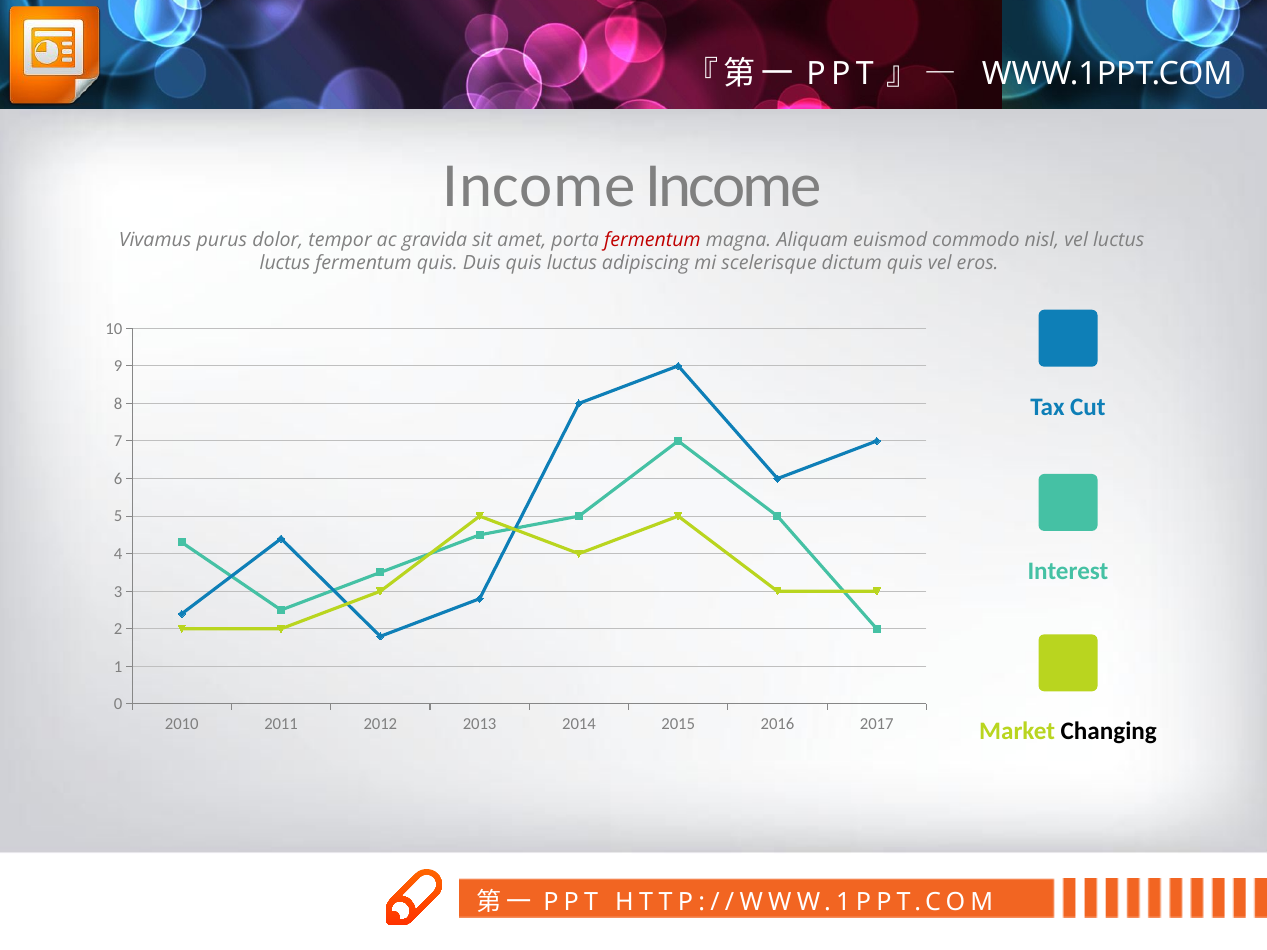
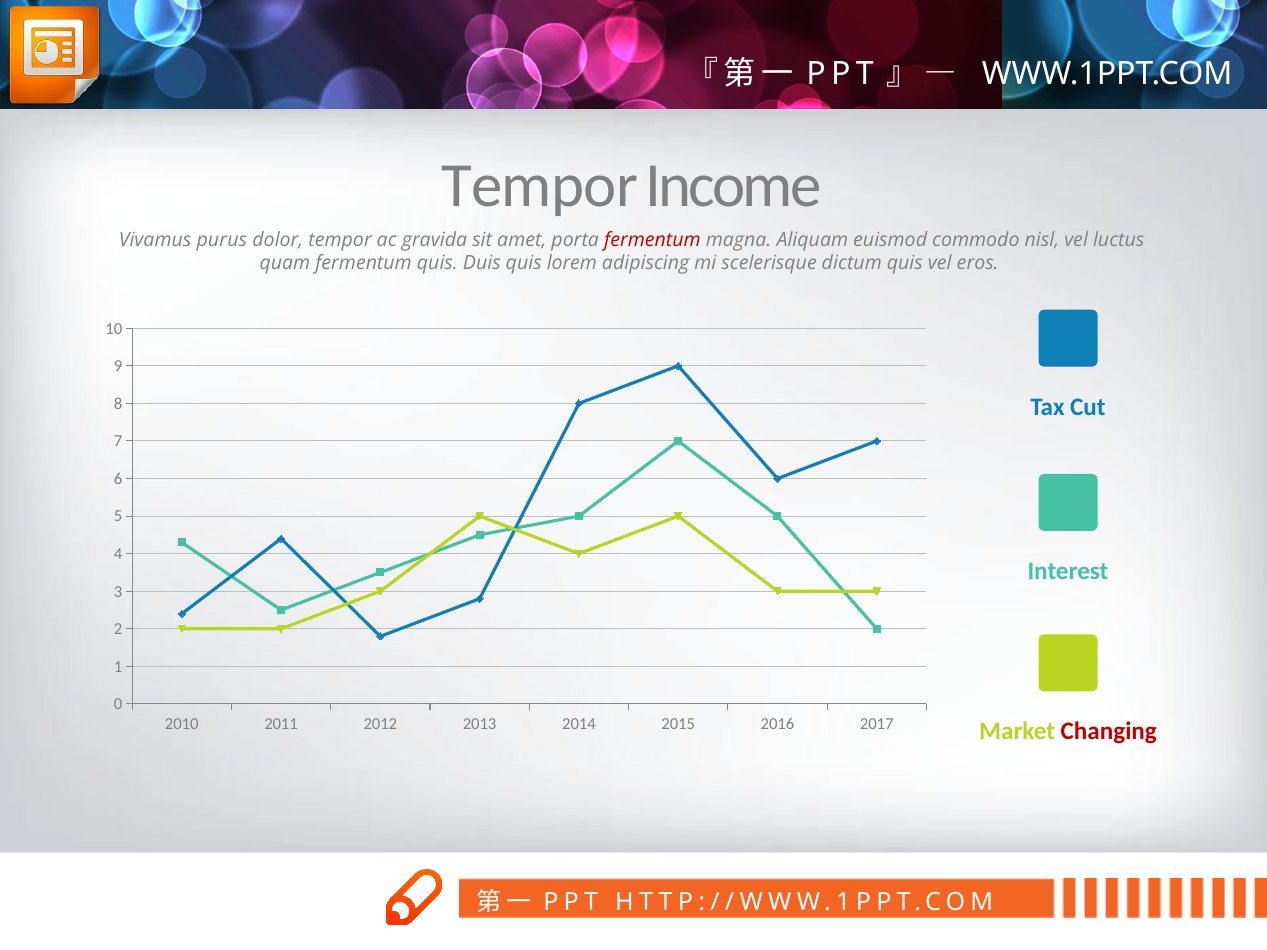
Income at (539, 186): Income -> Tempor
luctus at (285, 263): luctus -> quam
quis luctus: luctus -> lorem
Changing colour: black -> red
